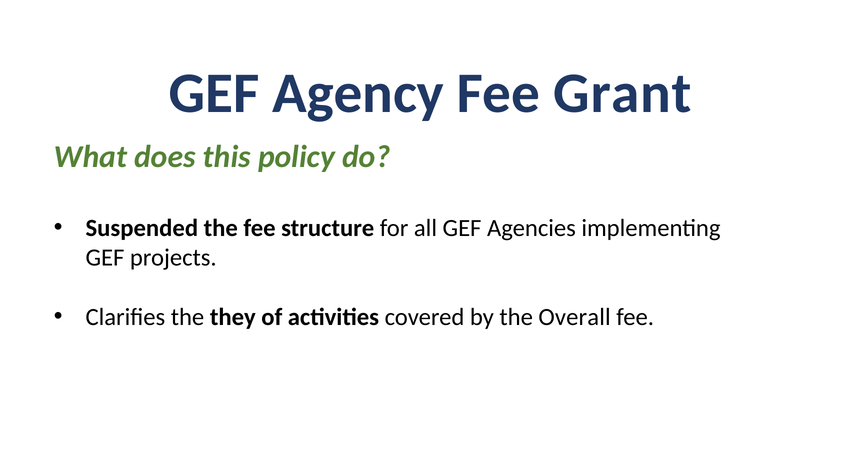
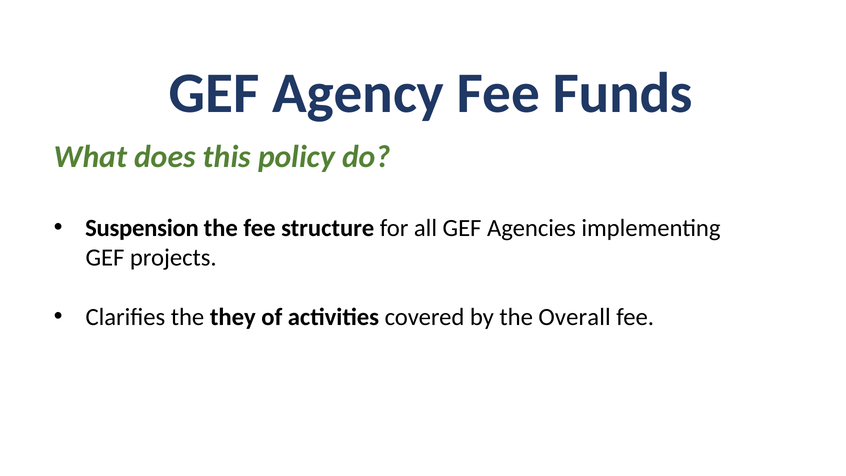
Grant: Grant -> Funds
Suspended: Suspended -> Suspension
